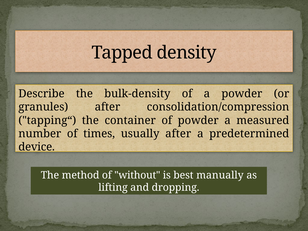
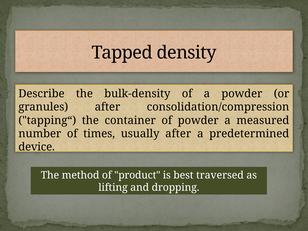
without: without -> product
manually: manually -> traversed
